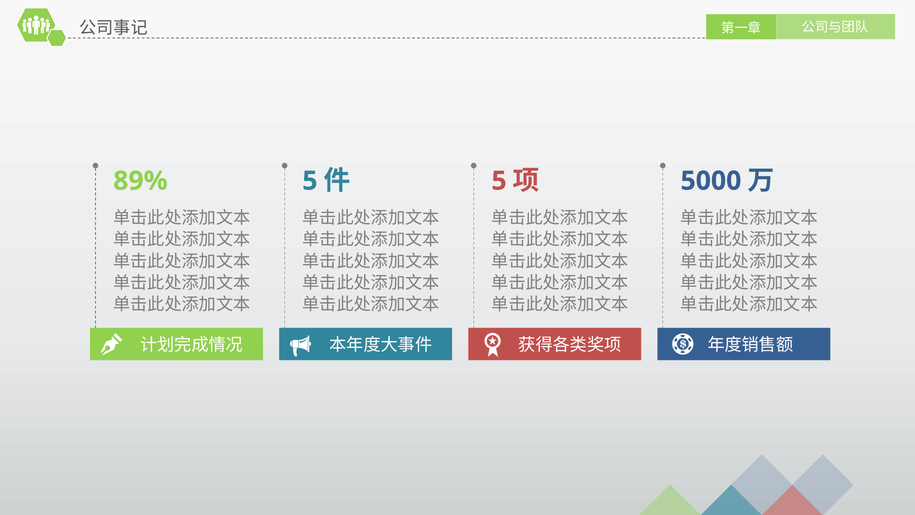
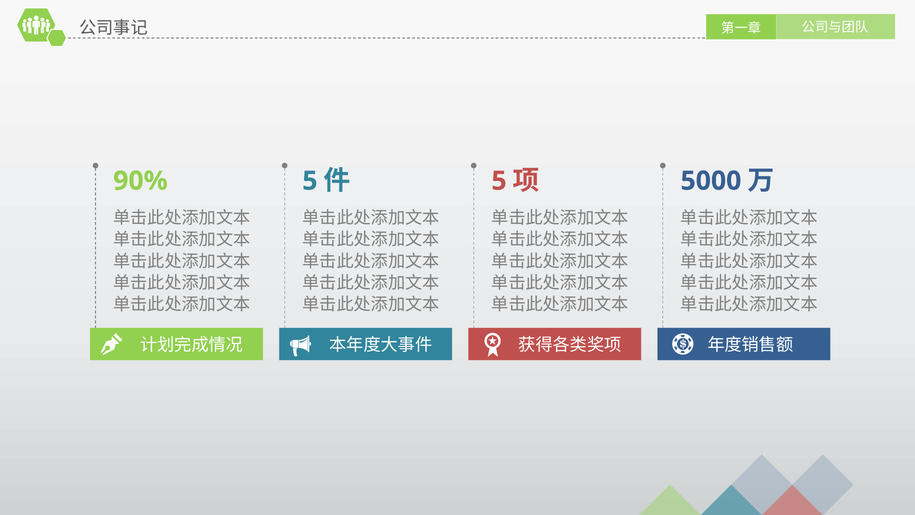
89%: 89% -> 90%
